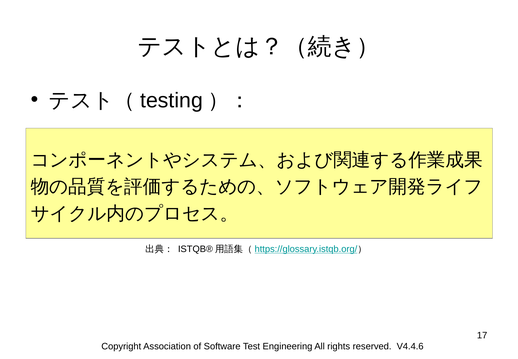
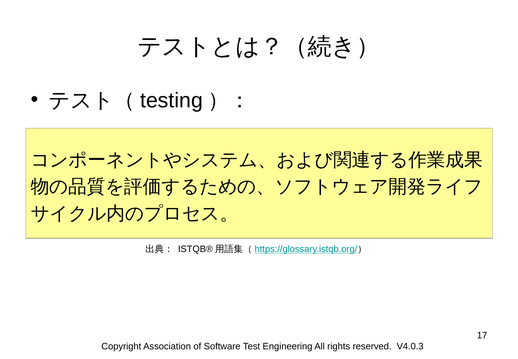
V4.4.6: V4.4.6 -> V4.0.3
